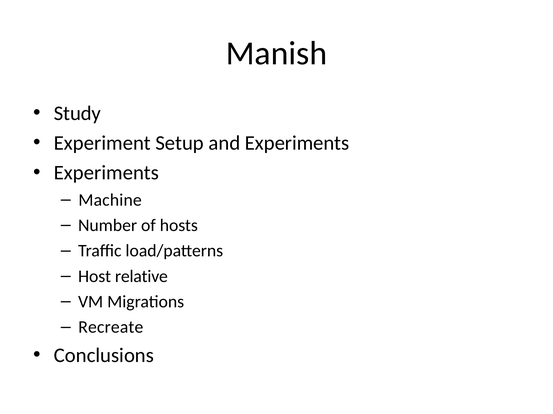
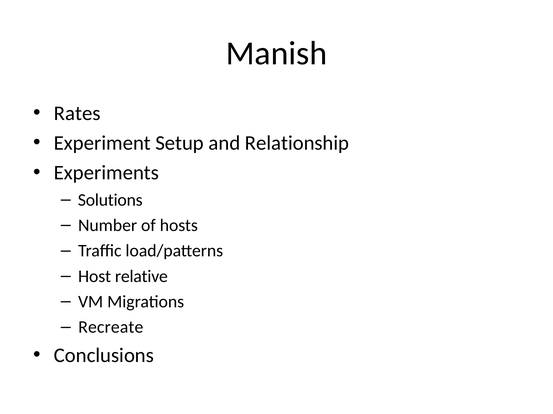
Study: Study -> Rates
and Experiments: Experiments -> Relationship
Machine: Machine -> Solutions
